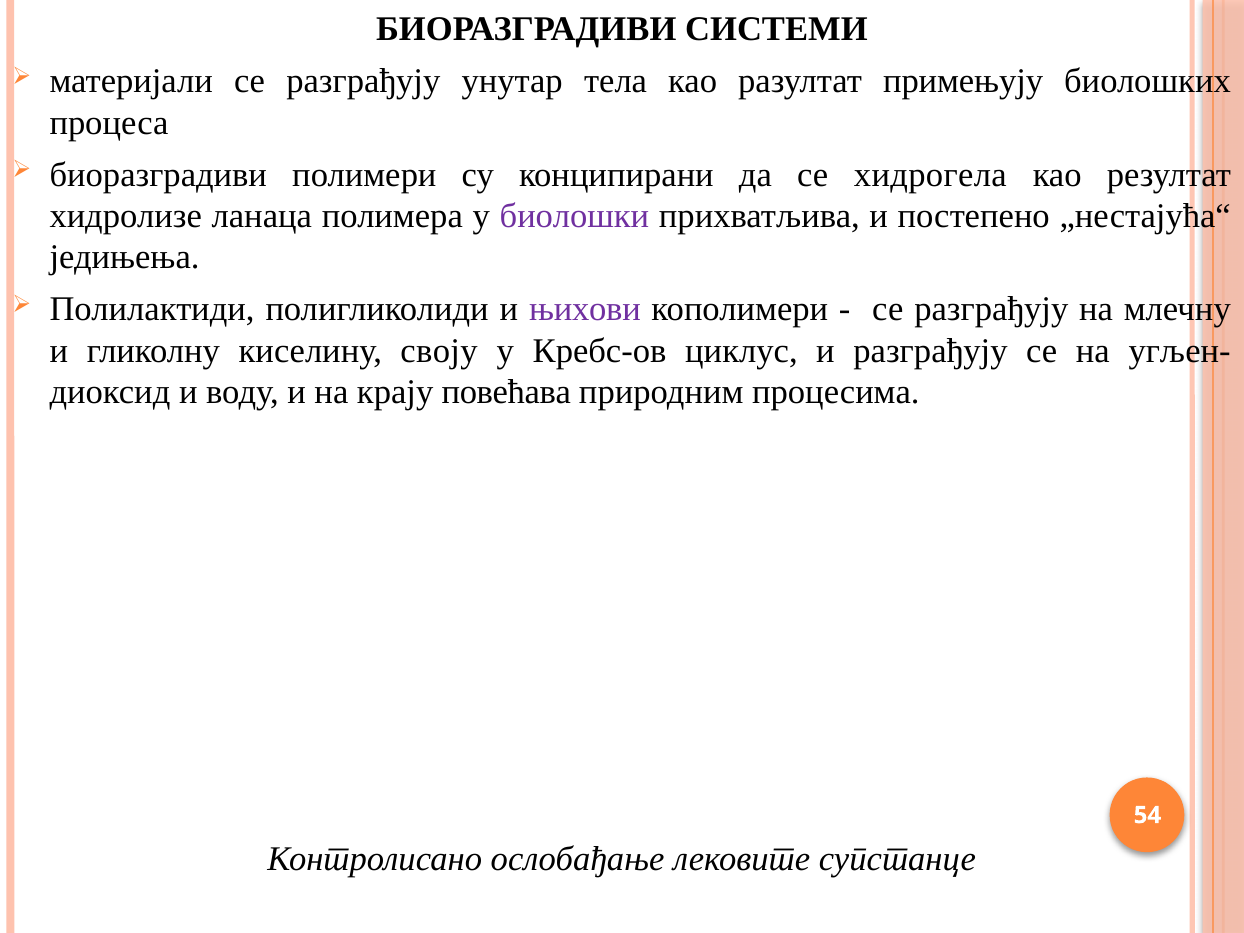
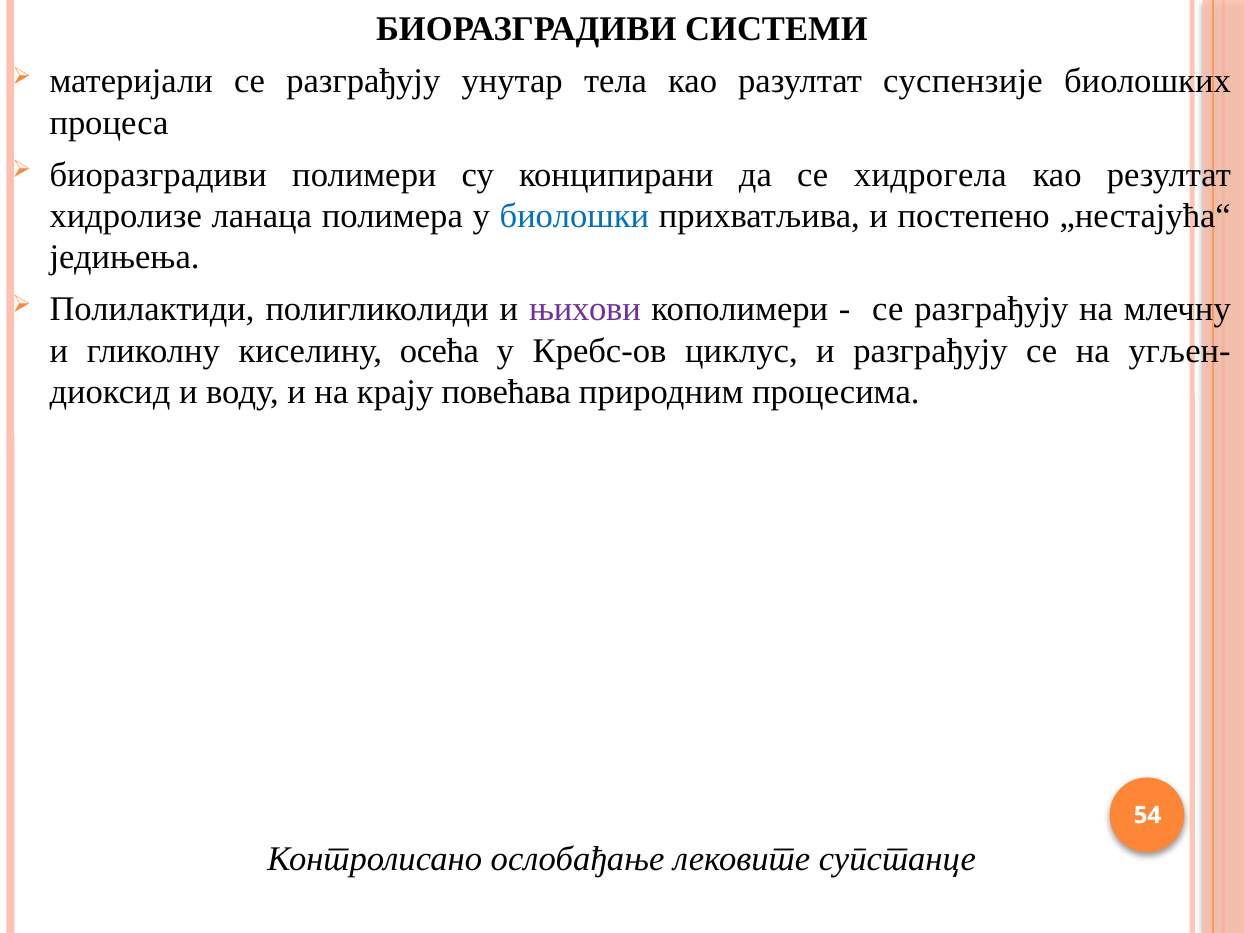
примењују: примењују -> суспензије
биолошки colour: purple -> blue
своју: своју -> осећа
